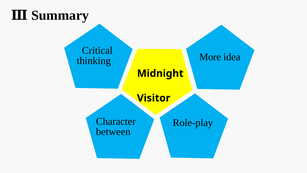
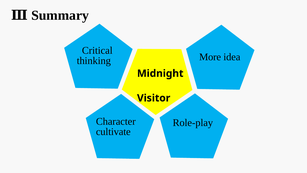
between: between -> cultivate
